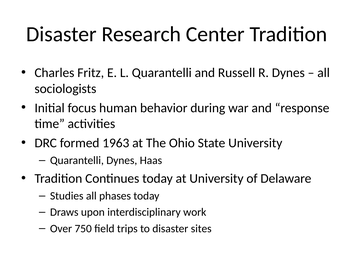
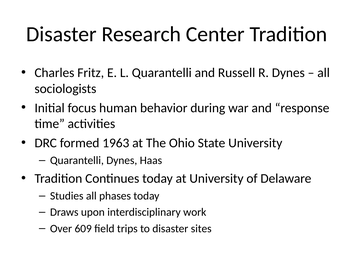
750: 750 -> 609
